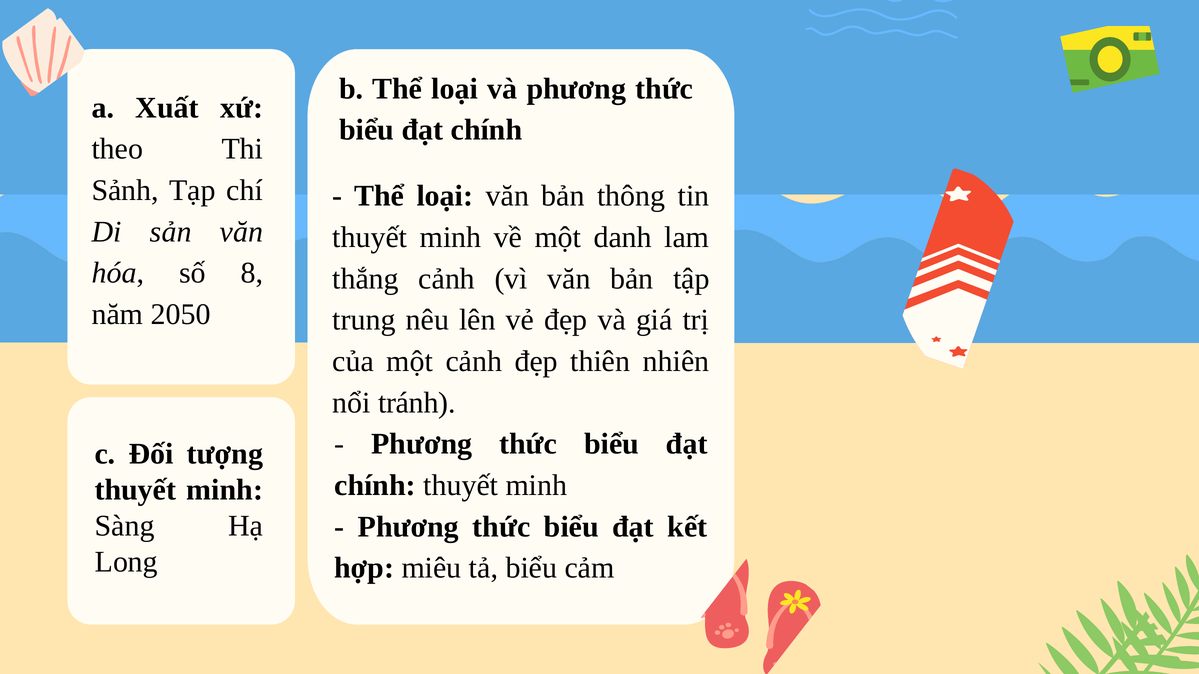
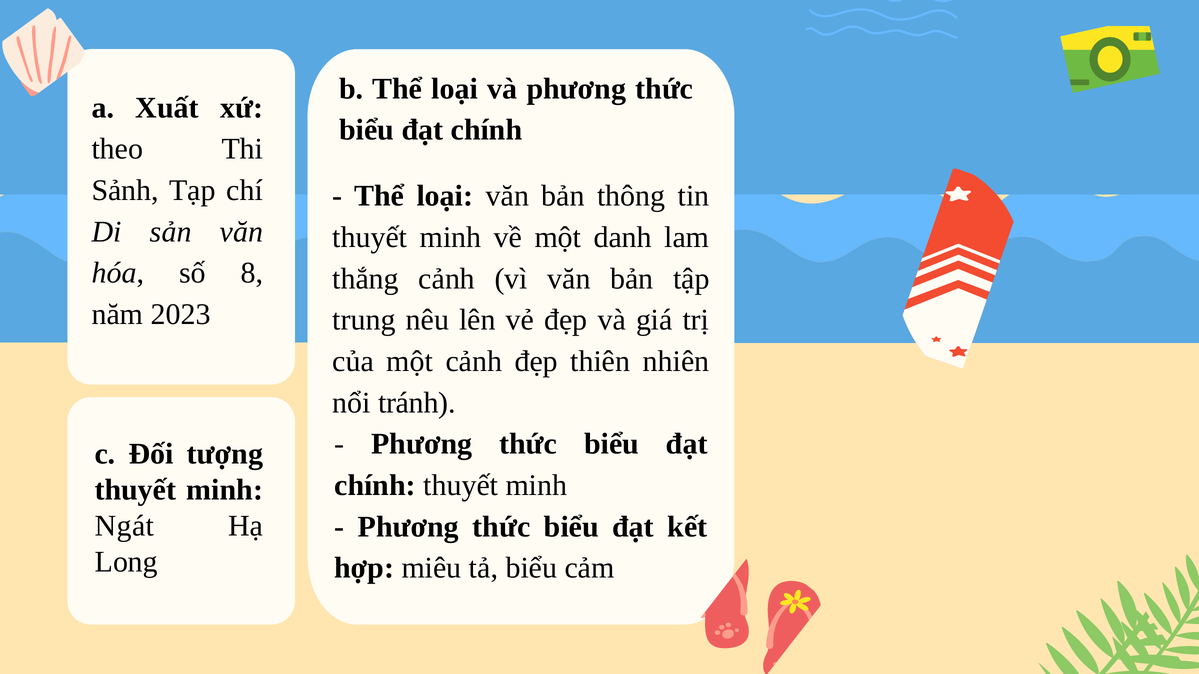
2050: 2050 -> 2023
Sàng: Sàng -> Ngát
